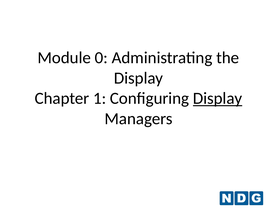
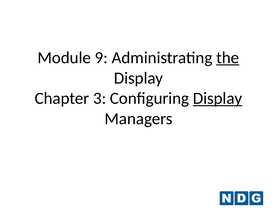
0: 0 -> 9
the underline: none -> present
1: 1 -> 3
